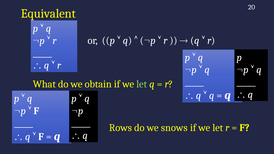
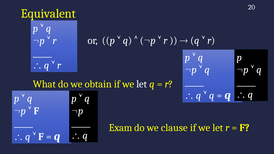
let at (142, 84) colour: light green -> white
Rows: Rows -> Exam
snows: snows -> clause
